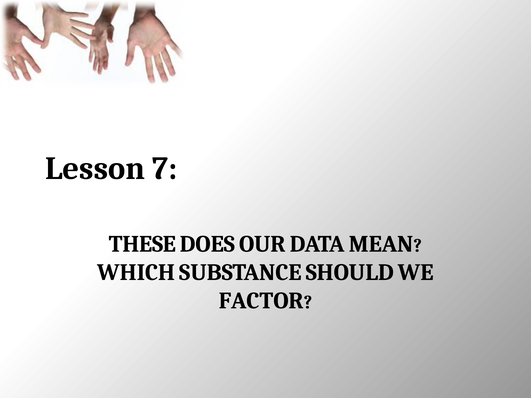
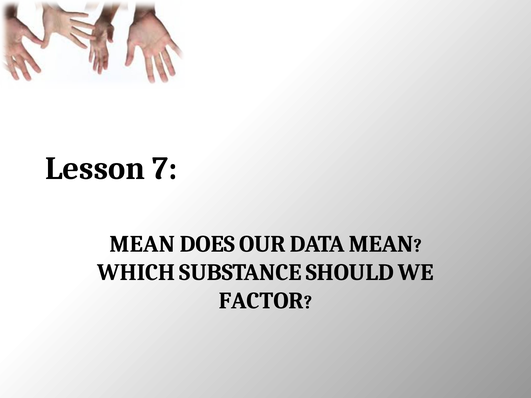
THESE at (142, 244): THESE -> MEAN
